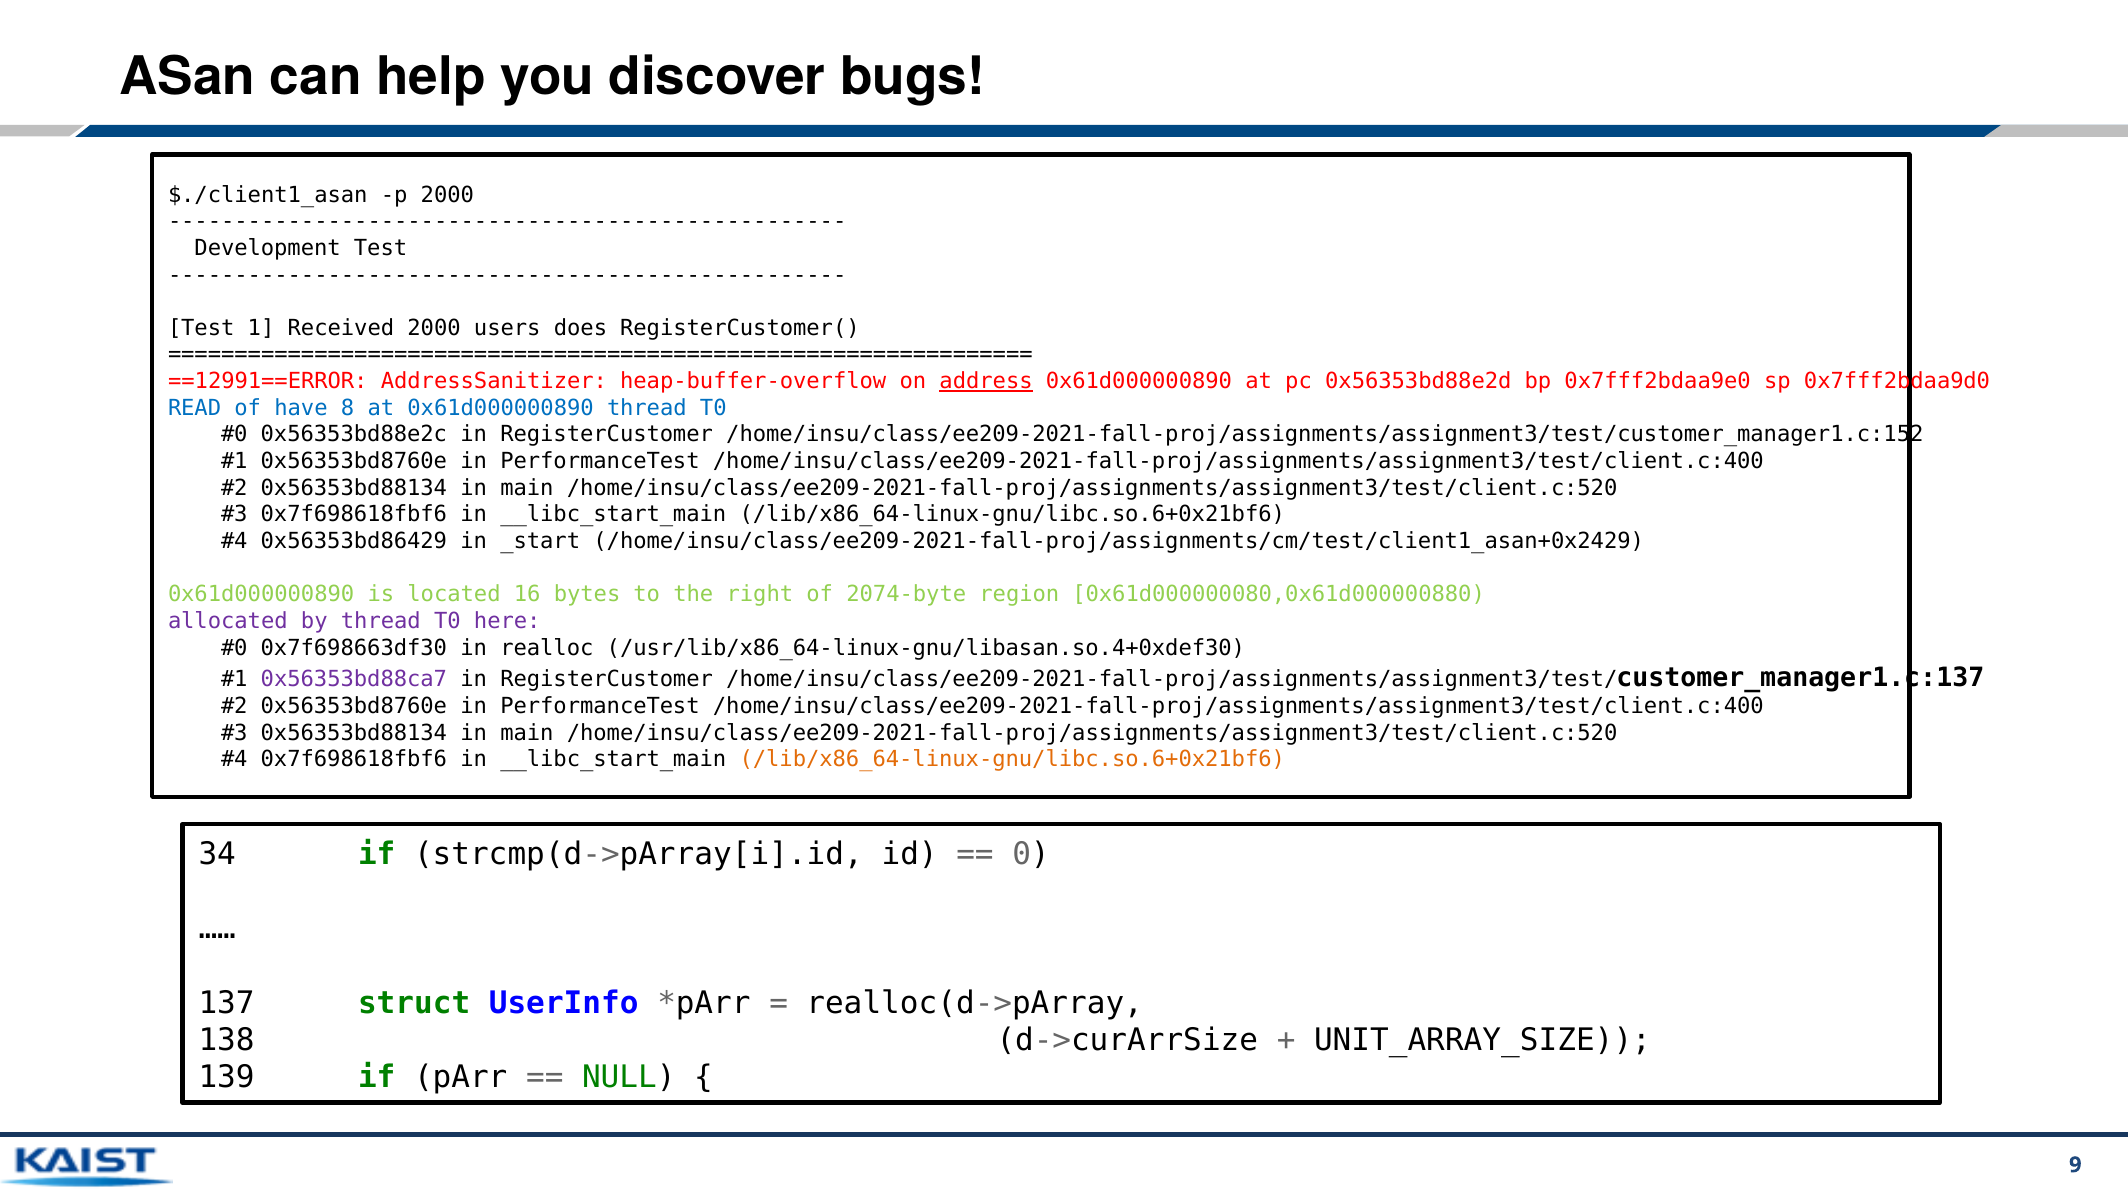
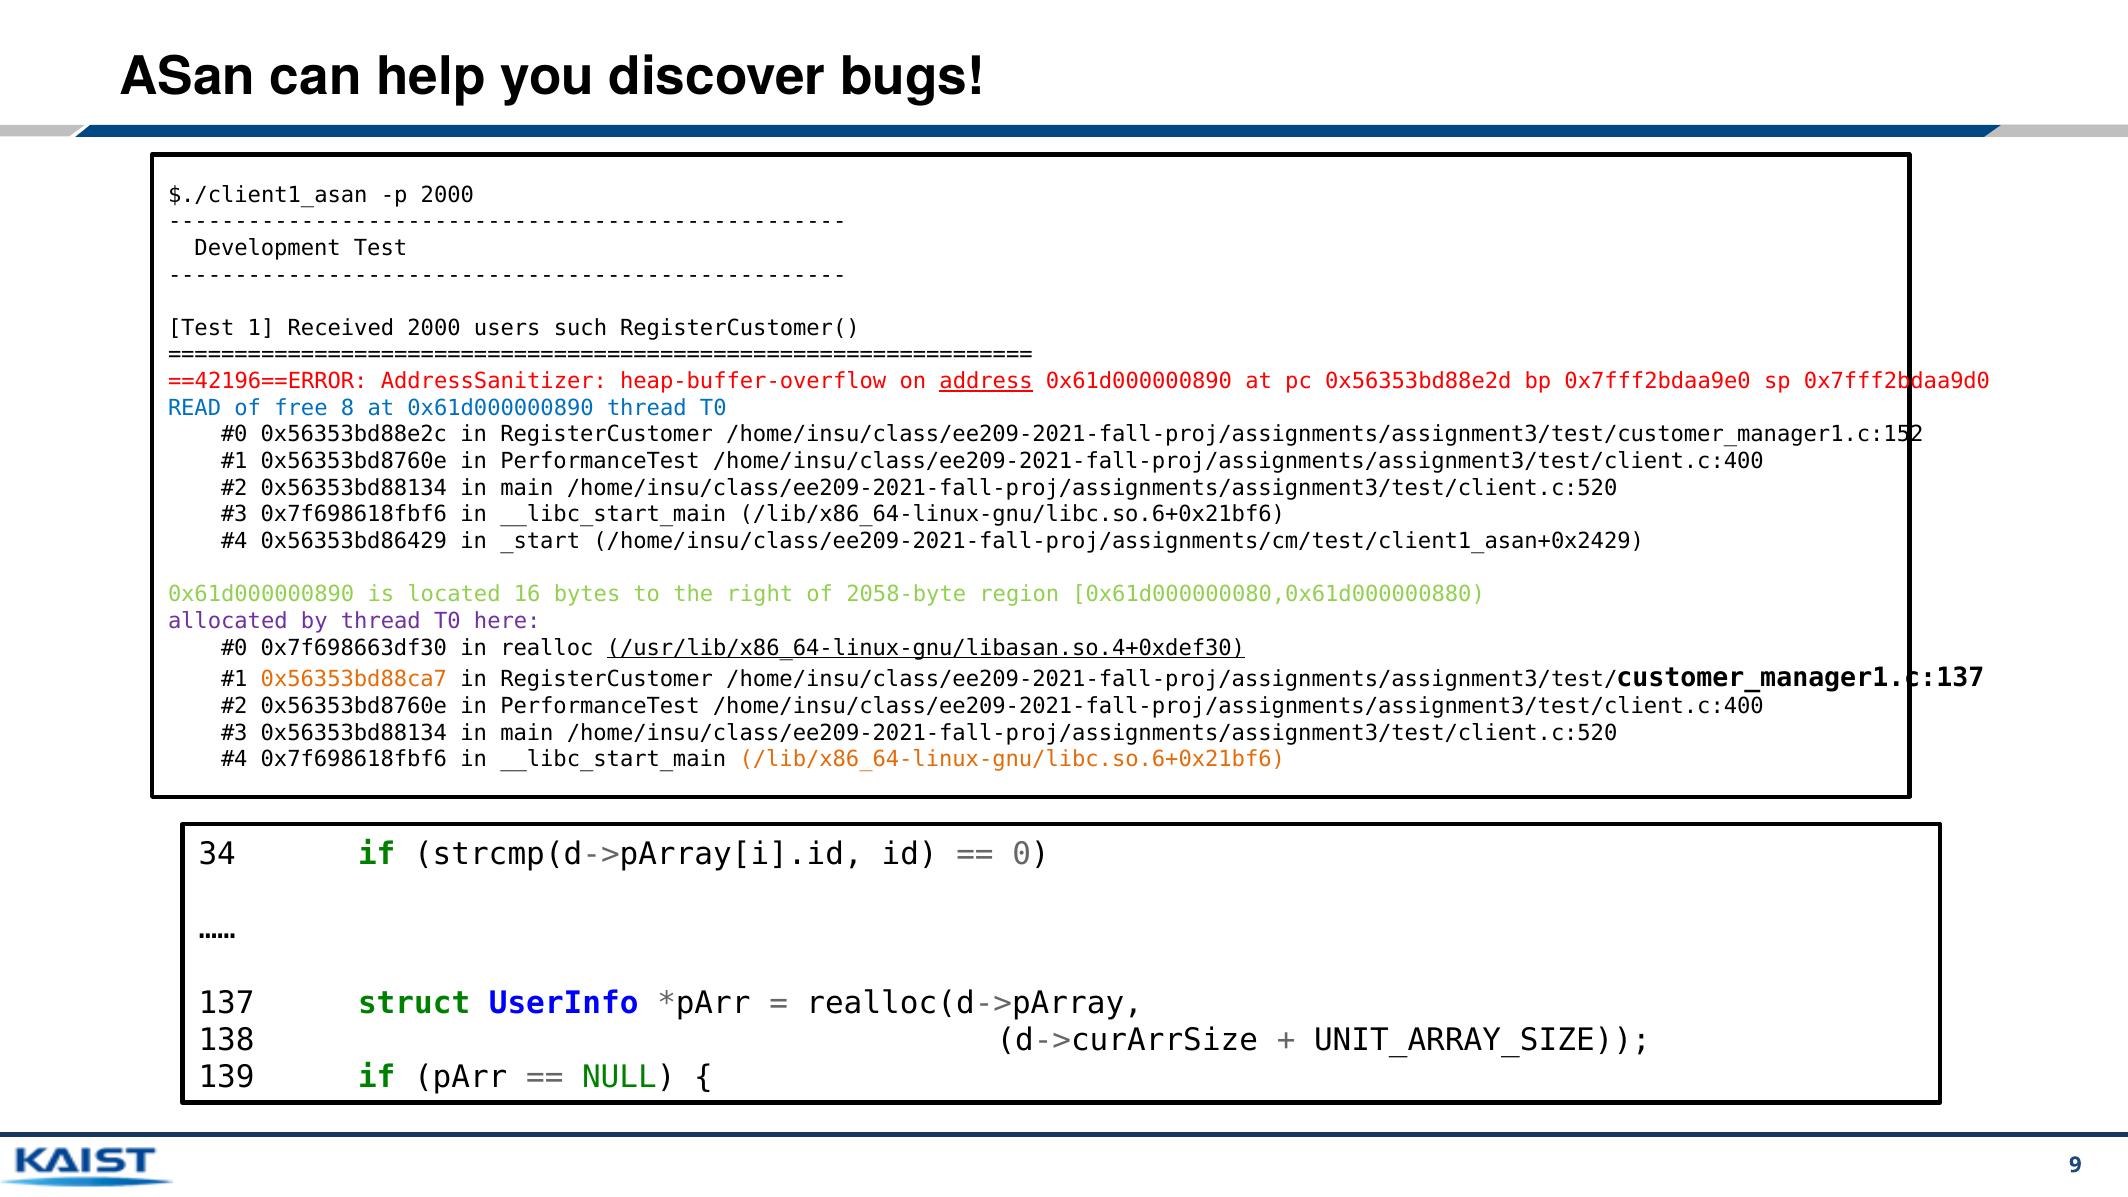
does: does -> such
==12991==ERROR: ==12991==ERROR -> ==42196==ERROR
have: have -> free
2074-byte: 2074-byte -> 2058-byte
/usr/lib/x86_64-linux-gnu/libasan.so.4+0xdef30 underline: none -> present
0x56353bd88ca7 colour: purple -> orange
